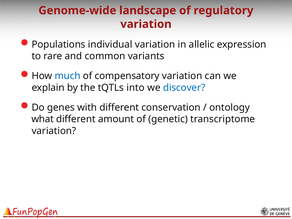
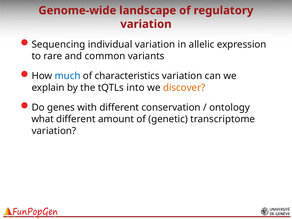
Populations: Populations -> Sequencing
compensatory: compensatory -> characteristics
discover colour: blue -> orange
